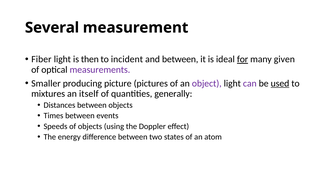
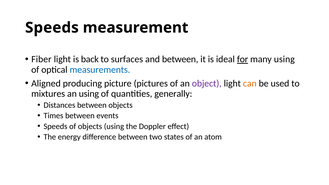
Several at (52, 28): Several -> Speeds
then: then -> back
incident: incident -> surfaces
many given: given -> using
measurements colour: purple -> blue
Smaller: Smaller -> Aligned
can colour: purple -> orange
used underline: present -> none
an itself: itself -> using
